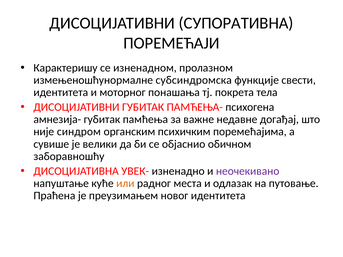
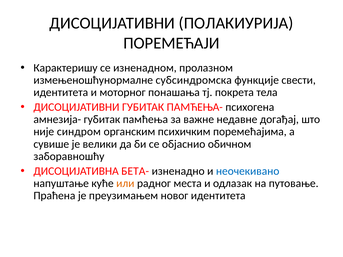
СУПОРАТИВНА: СУПОРАТИВНА -> ПОЛАКИУРИЈА
УВЕК-: УВЕК- -> БЕТА-
неочекивано colour: purple -> blue
